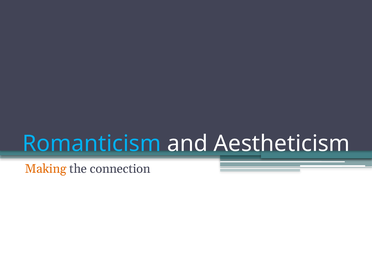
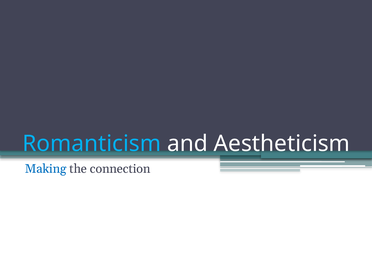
Making colour: orange -> blue
